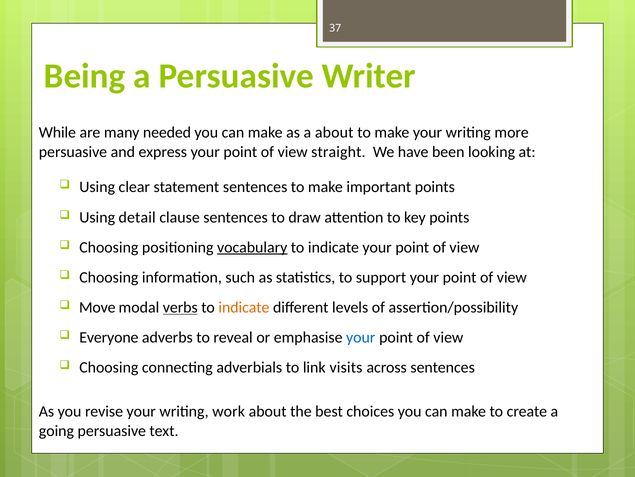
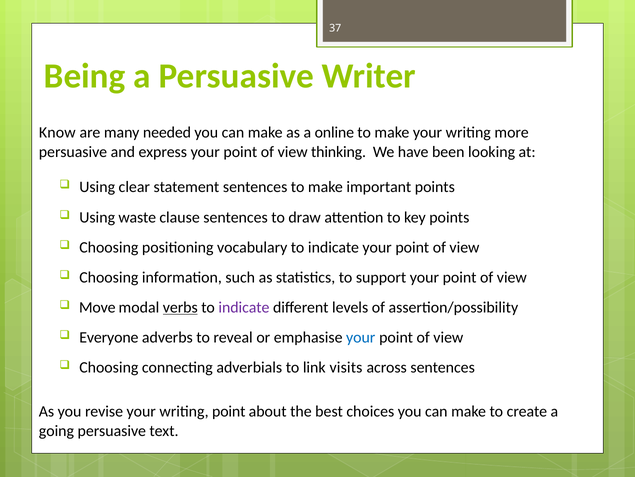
While: While -> Know
a about: about -> online
straight: straight -> thinking
detail: detail -> waste
vocabulary underline: present -> none
indicate at (244, 307) colour: orange -> purple
writing work: work -> point
